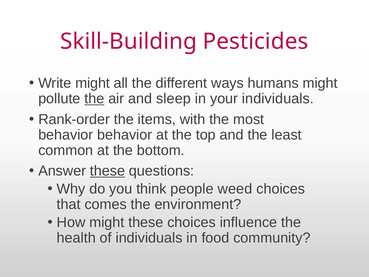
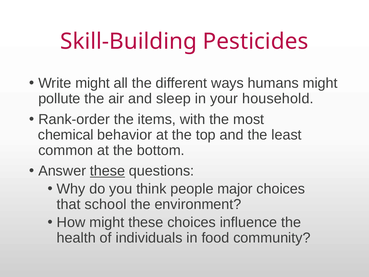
the at (94, 99) underline: present -> none
your individuals: individuals -> household
behavior at (66, 135): behavior -> chemical
weed: weed -> major
comes: comes -> school
